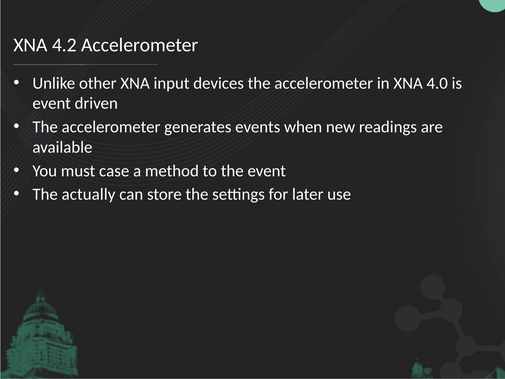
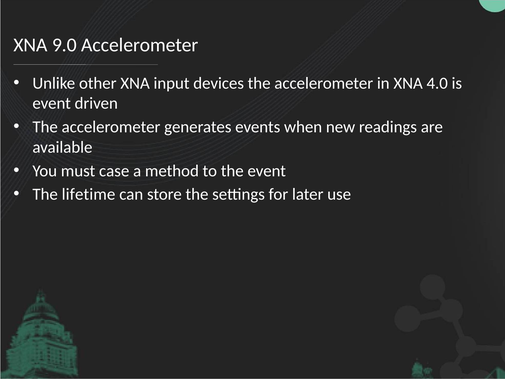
4.2: 4.2 -> 9.0
actually: actually -> lifetime
